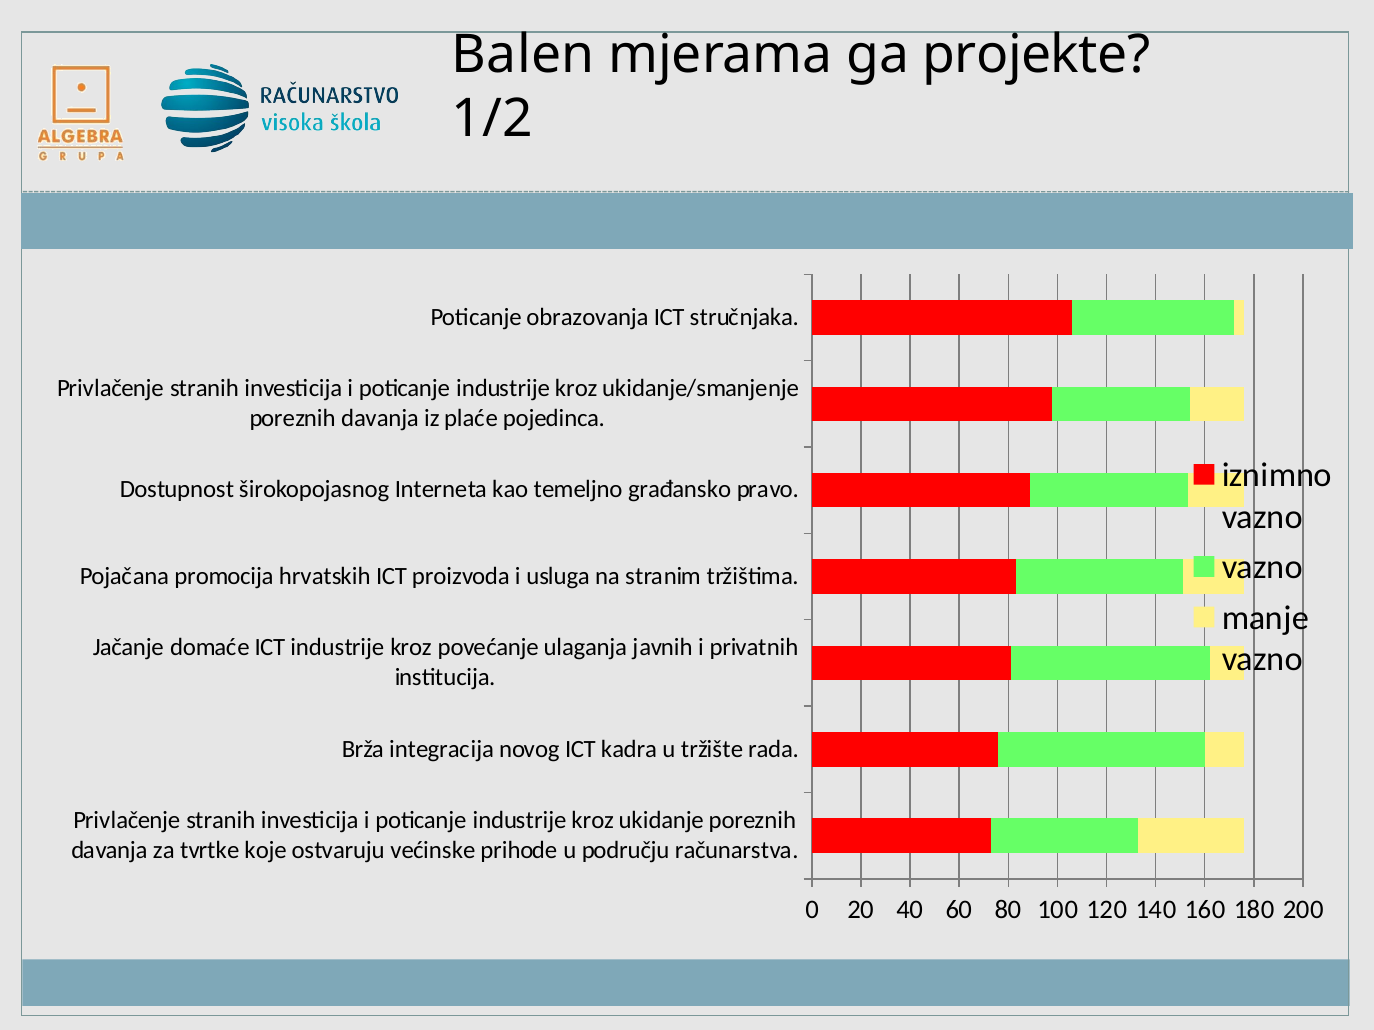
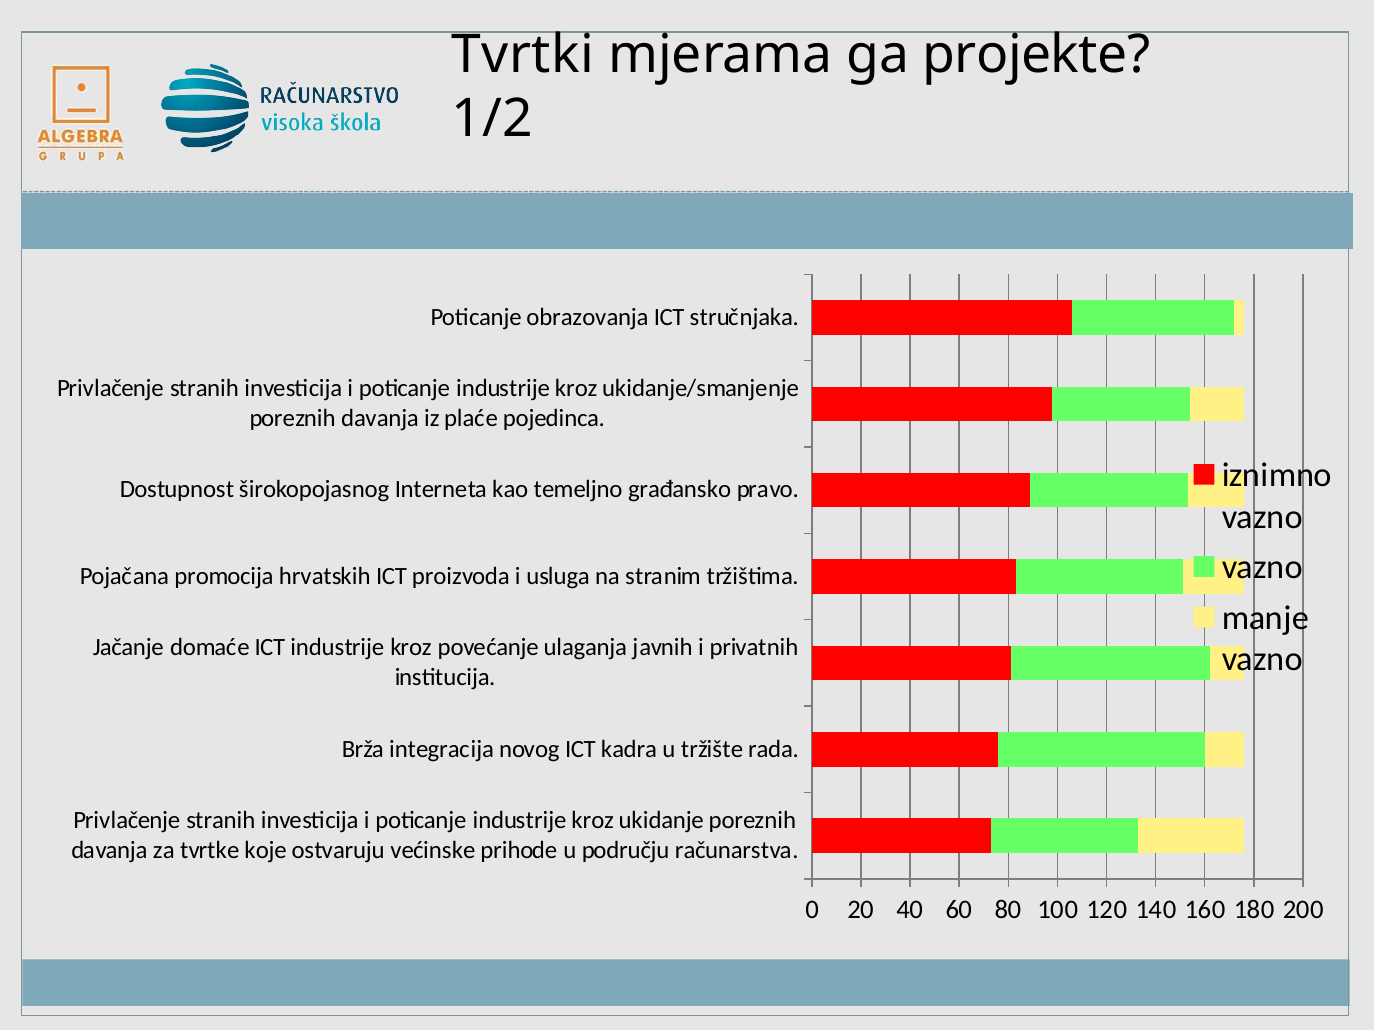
Balen: Balen -> Tvrtki
